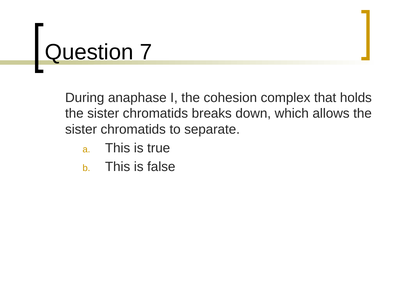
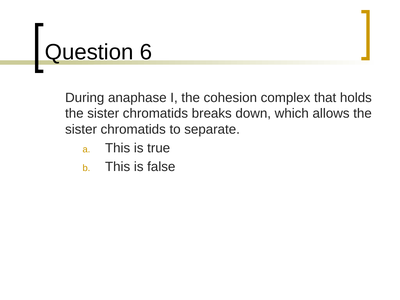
7: 7 -> 6
